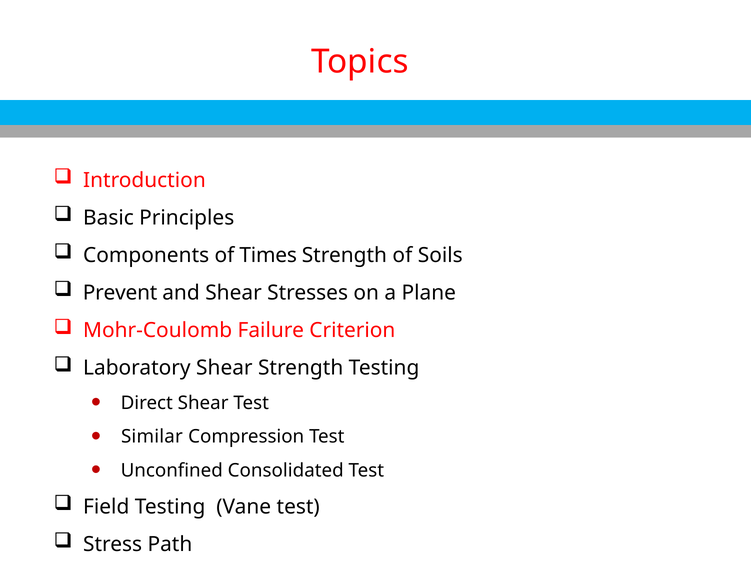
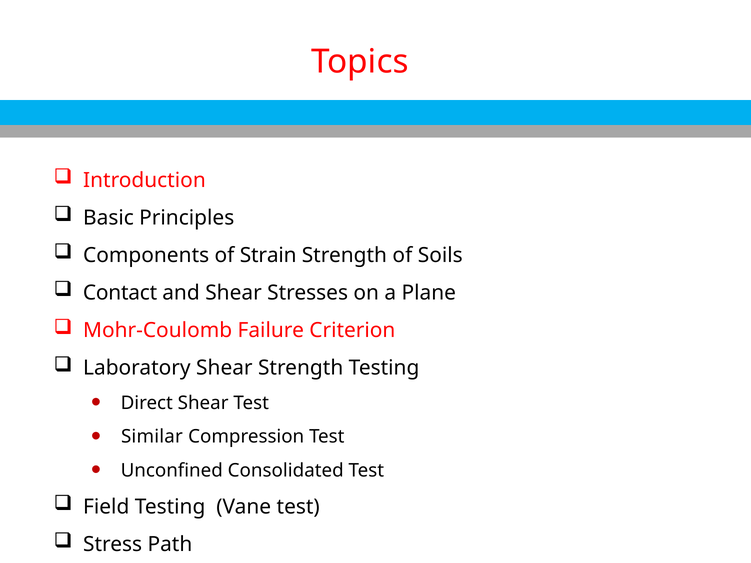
Times: Times -> Strain
Prevent: Prevent -> Contact
